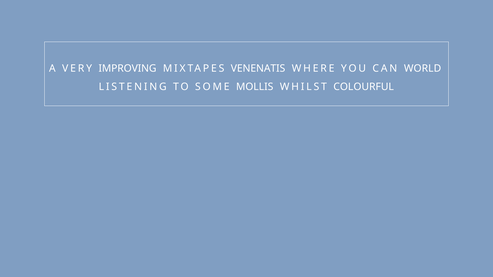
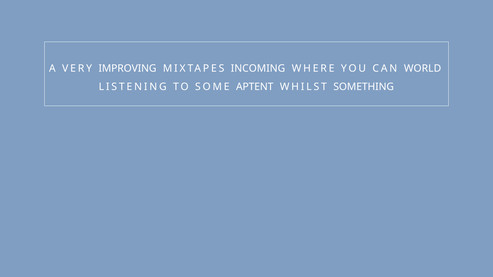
VENENATIS: VENENATIS -> INCOMING
MOLLIS: MOLLIS -> APTENT
COLOURFUL: COLOURFUL -> SOMETHING
